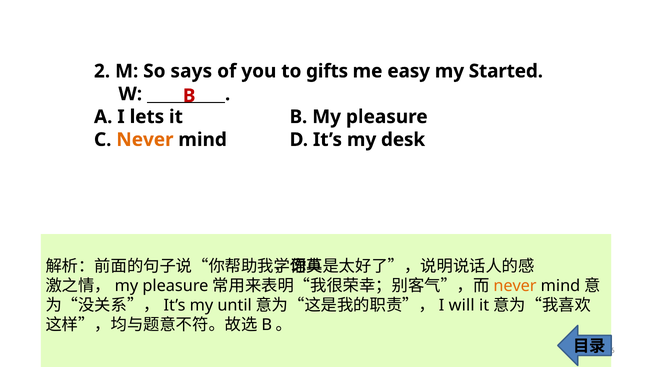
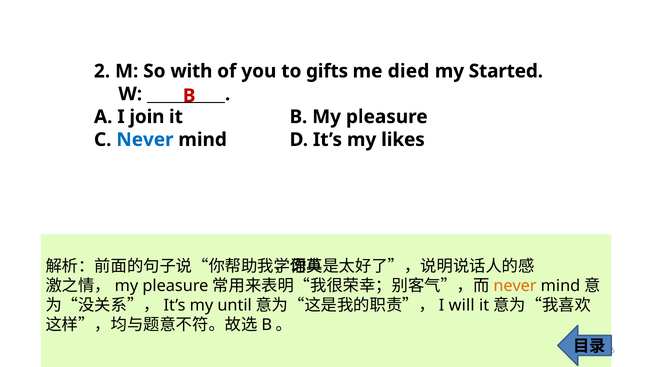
says: says -> with
easy: easy -> died
lets: lets -> join
Never at (145, 140) colour: orange -> blue
desk: desk -> likes
